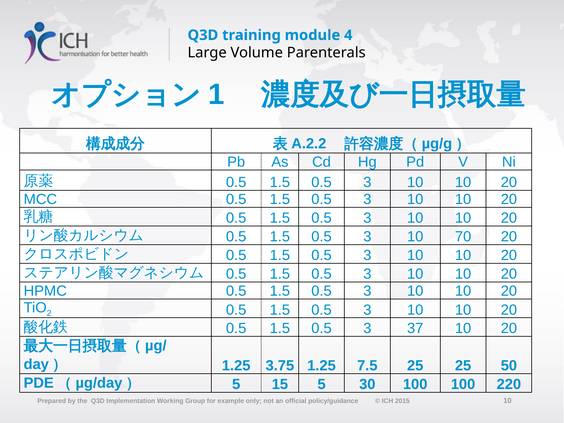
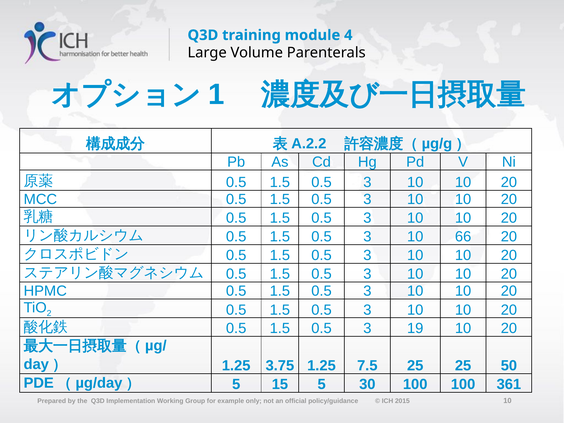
70: 70 -> 66
37: 37 -> 19
220: 220 -> 361
